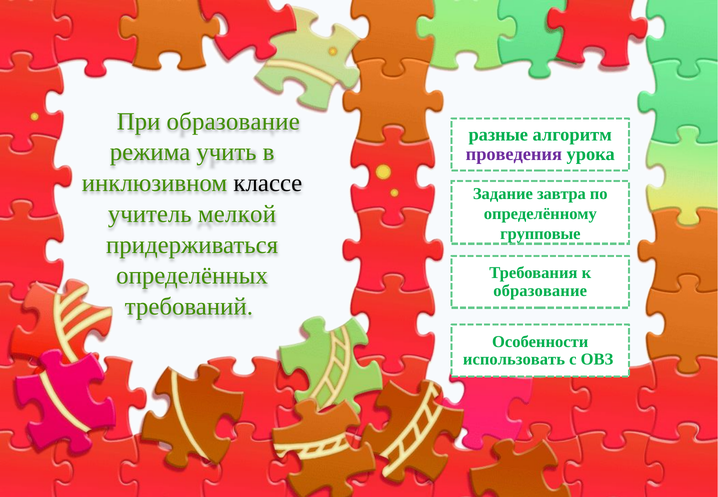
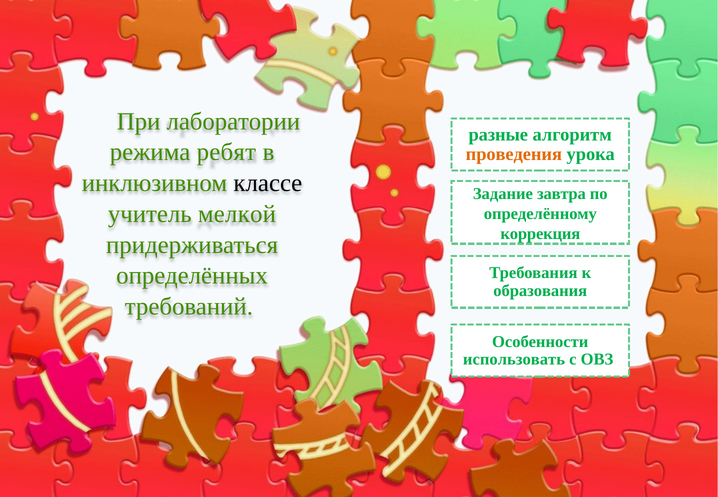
При образование: образование -> лаборатории
учить: учить -> ребят
проведения colour: purple -> orange
групповые: групповые -> коррекция
образование at (540, 291): образование -> образования
